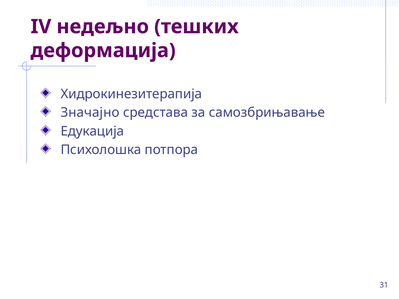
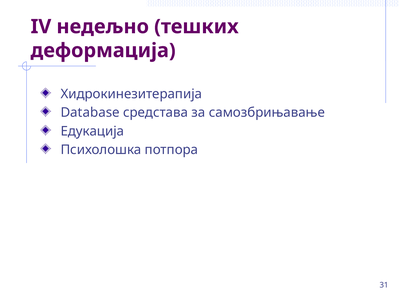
Значајно: Значајно -> Database
